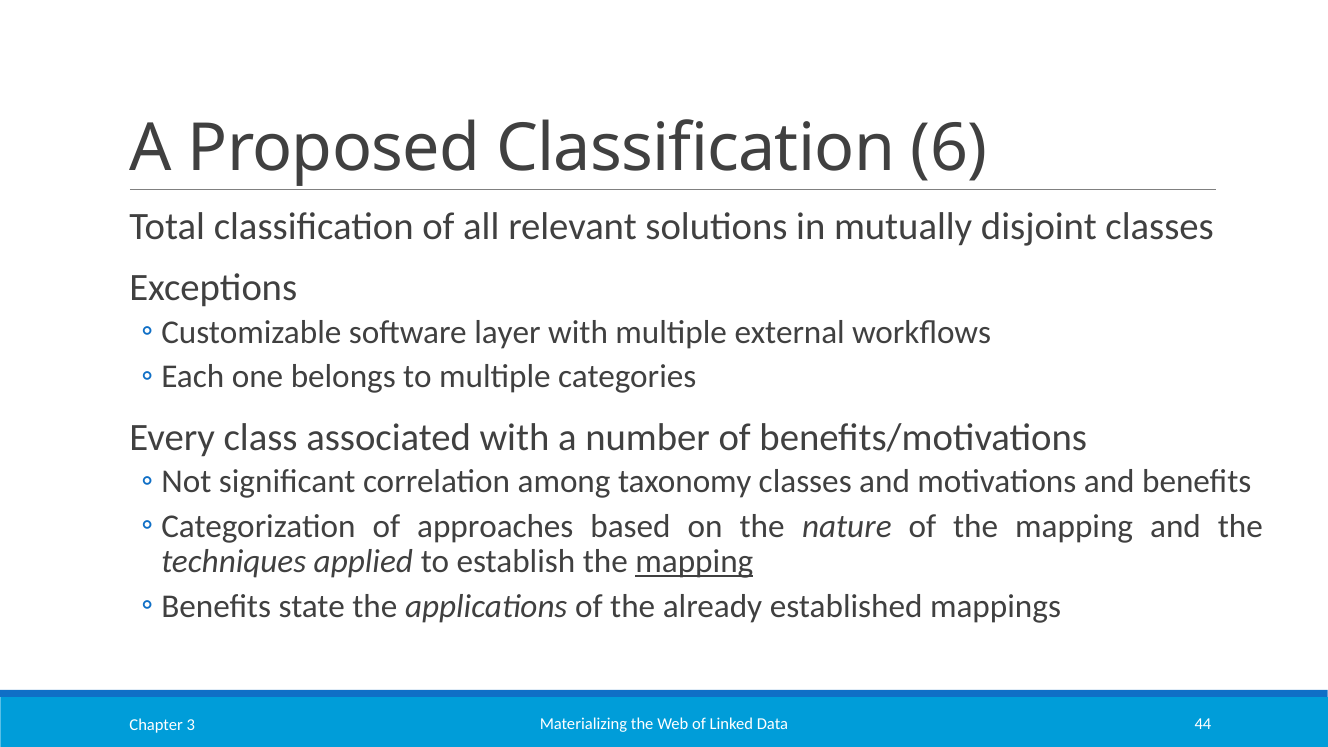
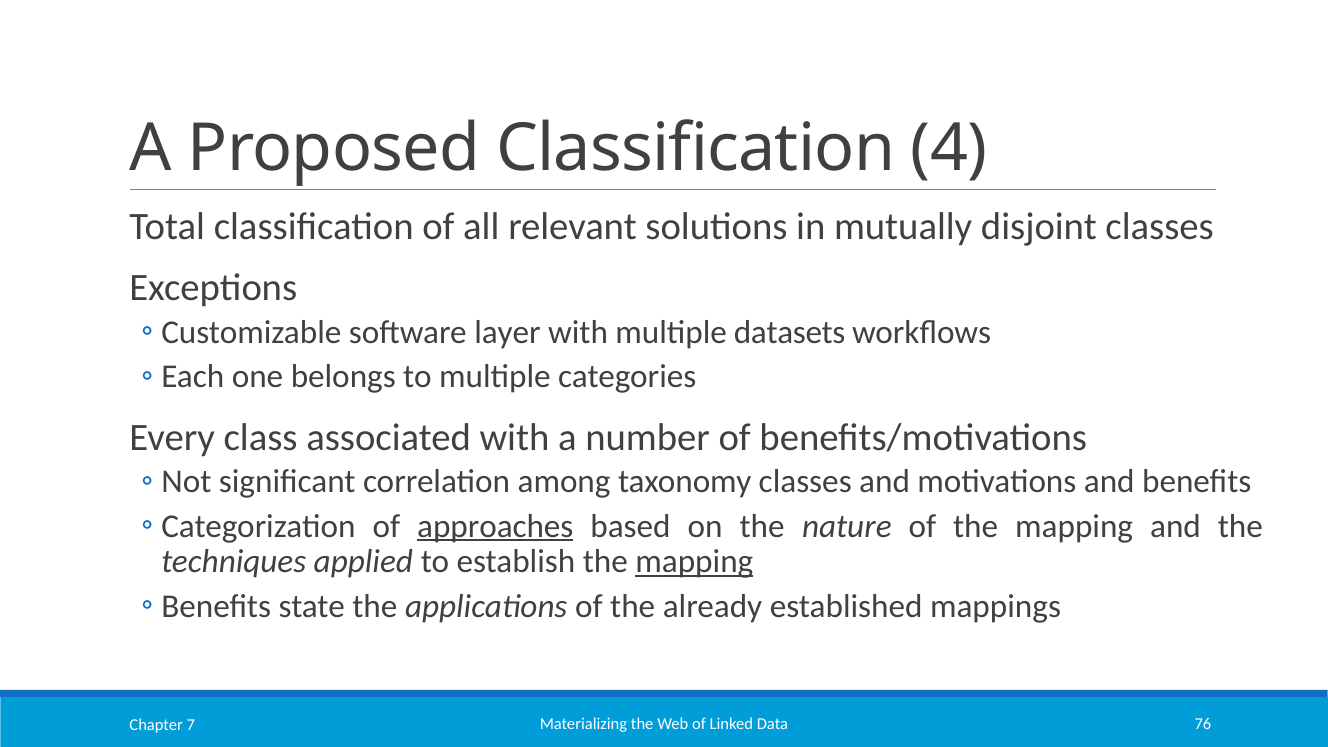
6: 6 -> 4
external: external -> datasets
approaches underline: none -> present
44: 44 -> 76
3: 3 -> 7
